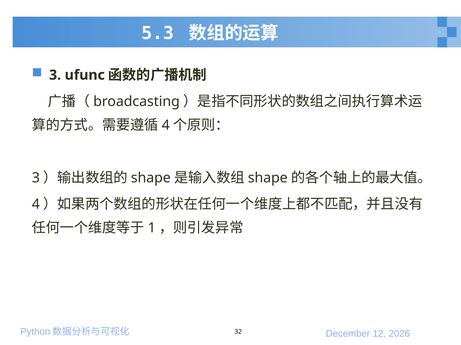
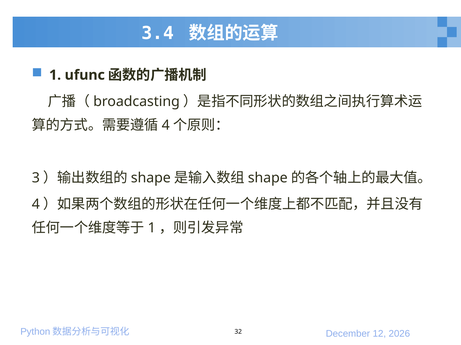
5.3: 5.3 -> 3.4
3 at (55, 75): 3 -> 1
